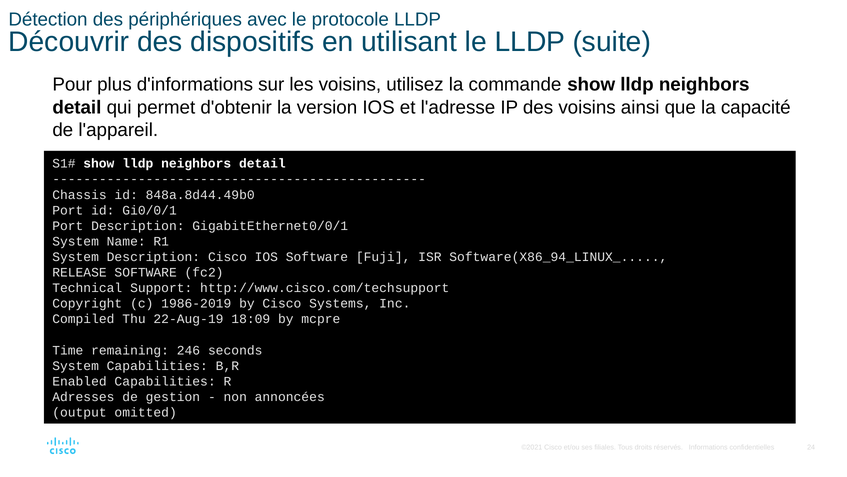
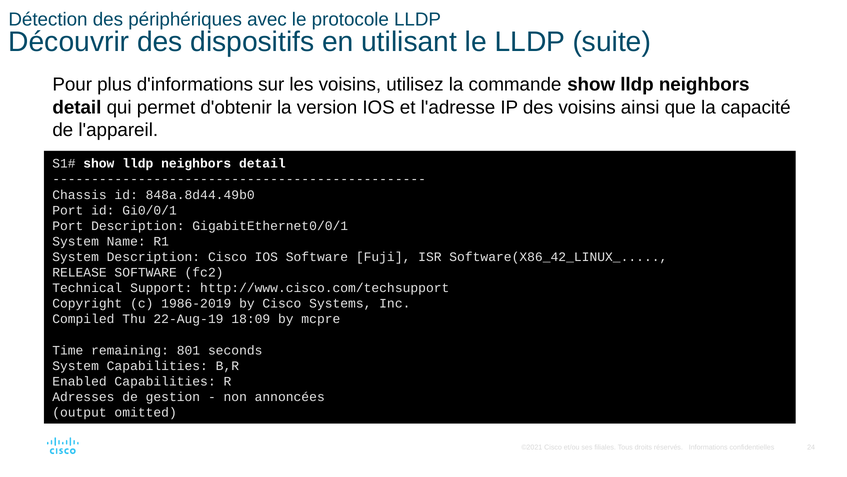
Software(X86_94_LINUX_: Software(X86_94_LINUX_ -> Software(X86_42_LINUX_
246: 246 -> 801
